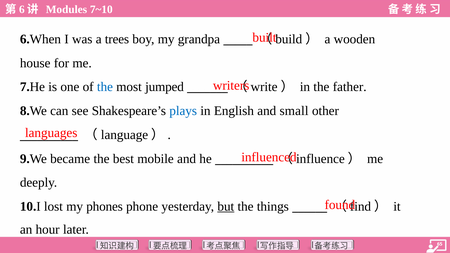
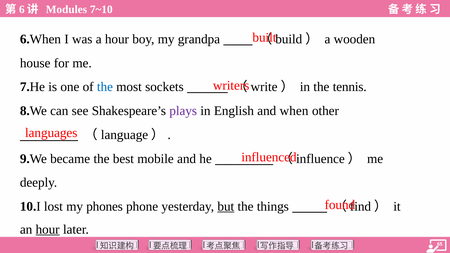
a trees: trees -> hour
jumped: jumped -> sockets
father: father -> tennis
plays colour: blue -> purple
small: small -> when
hour at (48, 230) underline: none -> present
